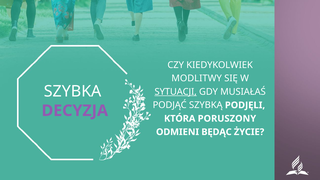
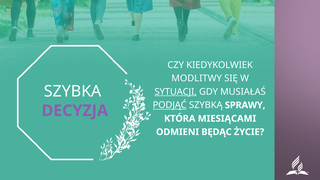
PODJĄĆ underline: none -> present
PODJĘLI: PODJĘLI -> SPRAWY
PORUSZONY: PORUSZONY -> MIESIĄCAMI
